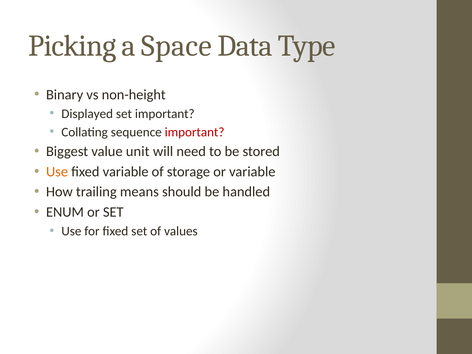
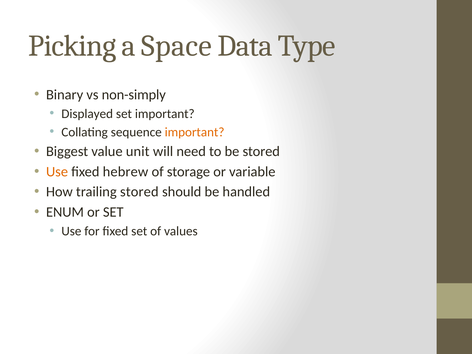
non-height: non-height -> non-simply
important at (195, 132) colour: red -> orange
fixed variable: variable -> hebrew
trailing means: means -> stored
